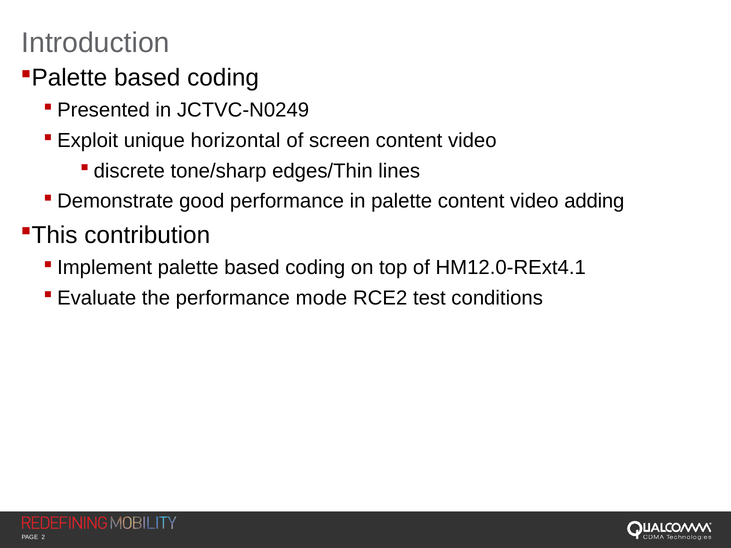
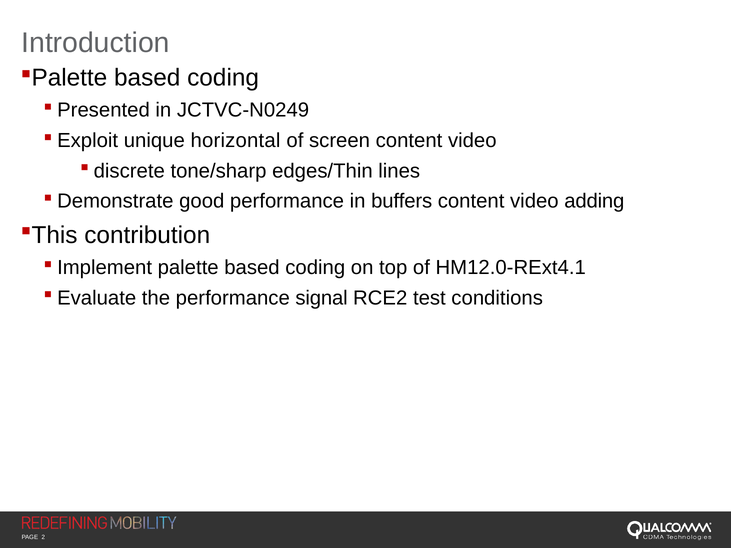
in palette: palette -> buffers
mode: mode -> signal
